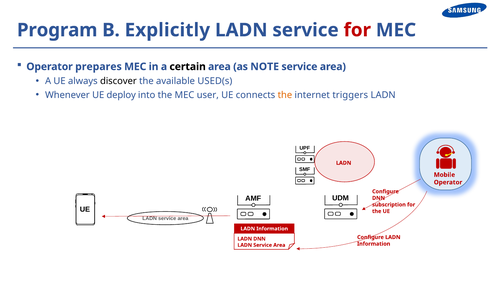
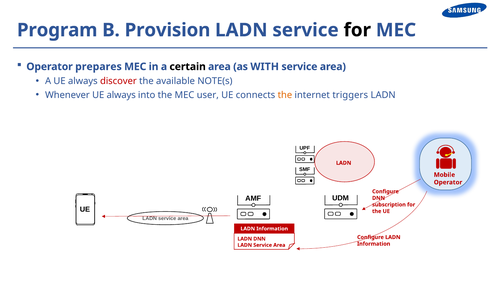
Explicitly: Explicitly -> Provision
for at (357, 30) colour: red -> black
NOTE: NOTE -> WITH
discover colour: black -> red
USED(s: USED(s -> NOTE(s
Whenever UE deploy: deploy -> always
